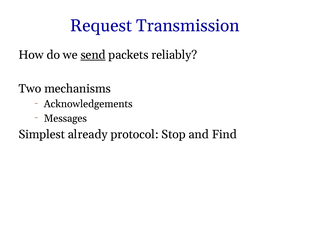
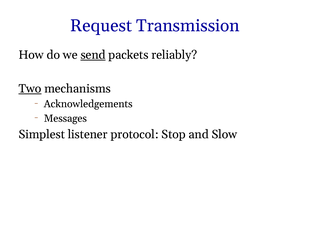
Two underline: none -> present
already: already -> listener
Find: Find -> Slow
